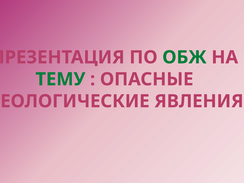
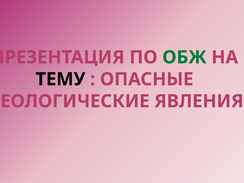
ТЕМУ colour: green -> black
